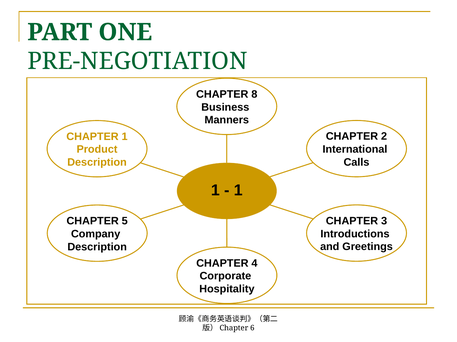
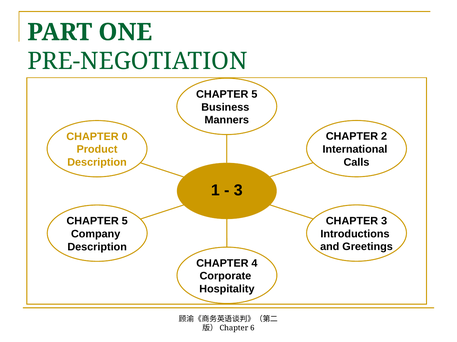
8 at (254, 94): 8 -> 5
CHAPTER 1: 1 -> 0
1 at (238, 191): 1 -> 3
